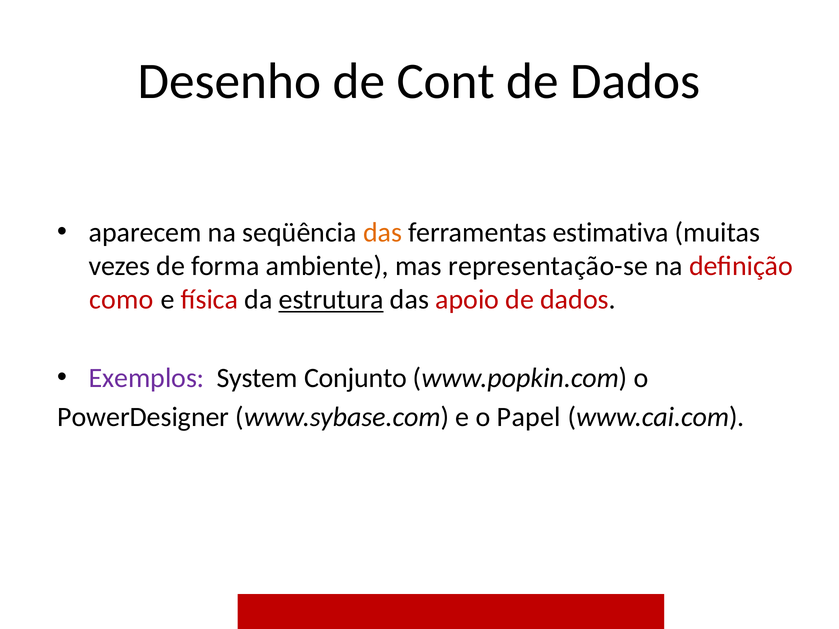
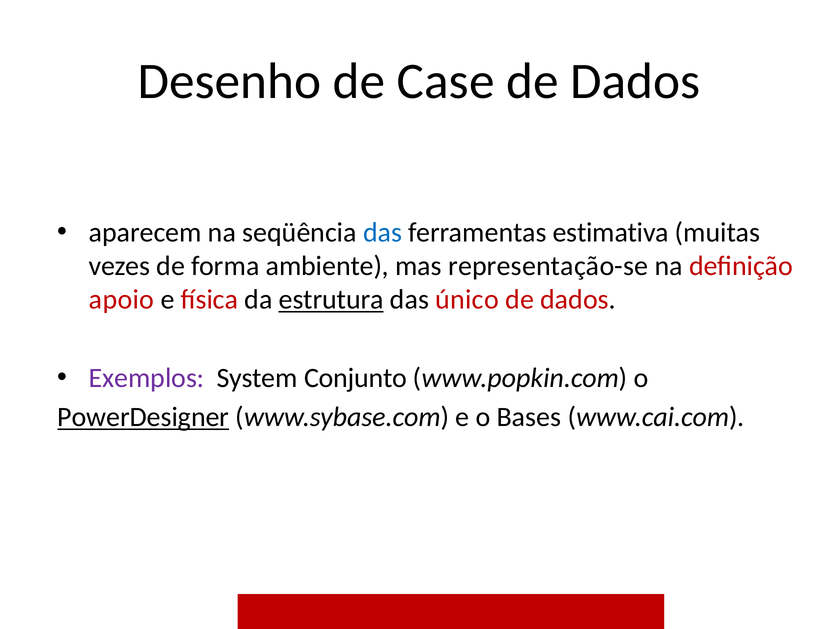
Cont: Cont -> Case
das at (383, 233) colour: orange -> blue
como: como -> apoio
apoio: apoio -> único
PowerDesigner underline: none -> present
Papel: Papel -> Bases
